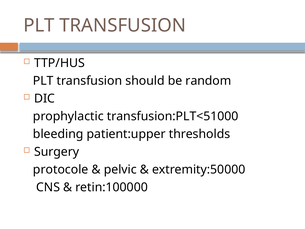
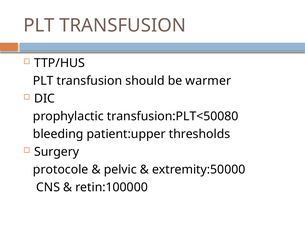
random: random -> warmer
transfusion:PLT<51000: transfusion:PLT<51000 -> transfusion:PLT<50080
